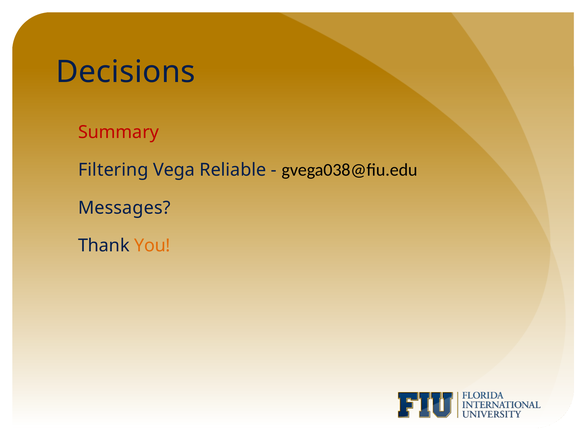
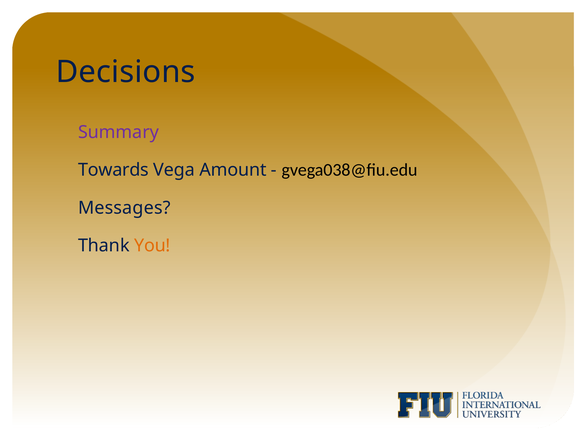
Summary colour: red -> purple
Filtering: Filtering -> Towards
Reliable: Reliable -> Amount
